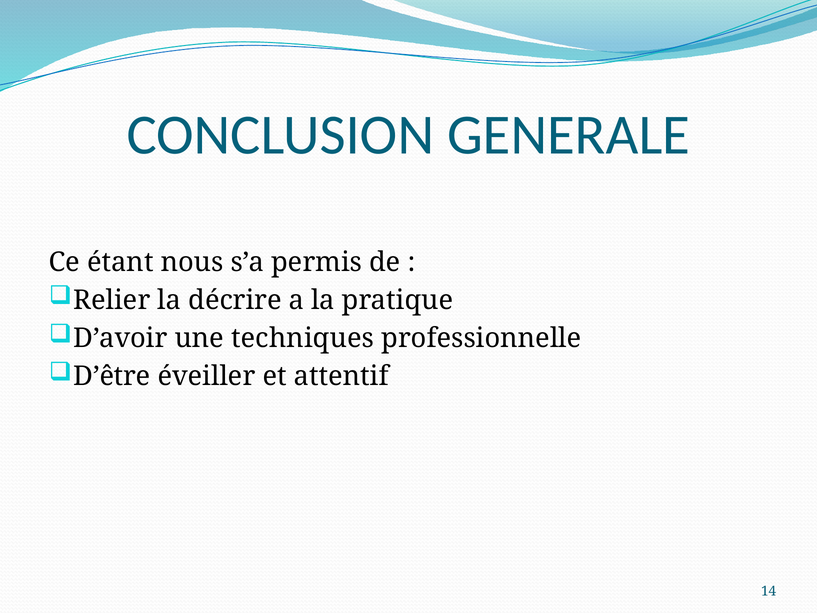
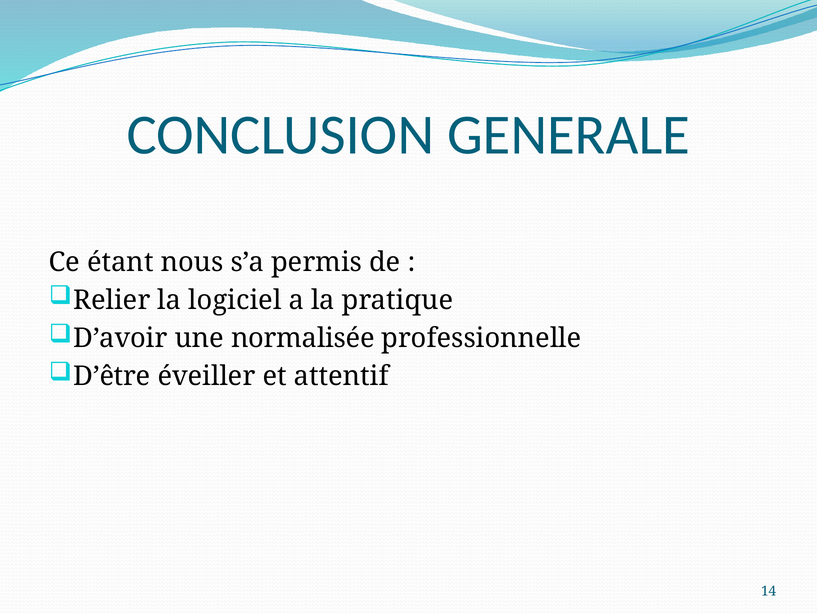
décrire: décrire -> logiciel
techniques: techniques -> normalisée
